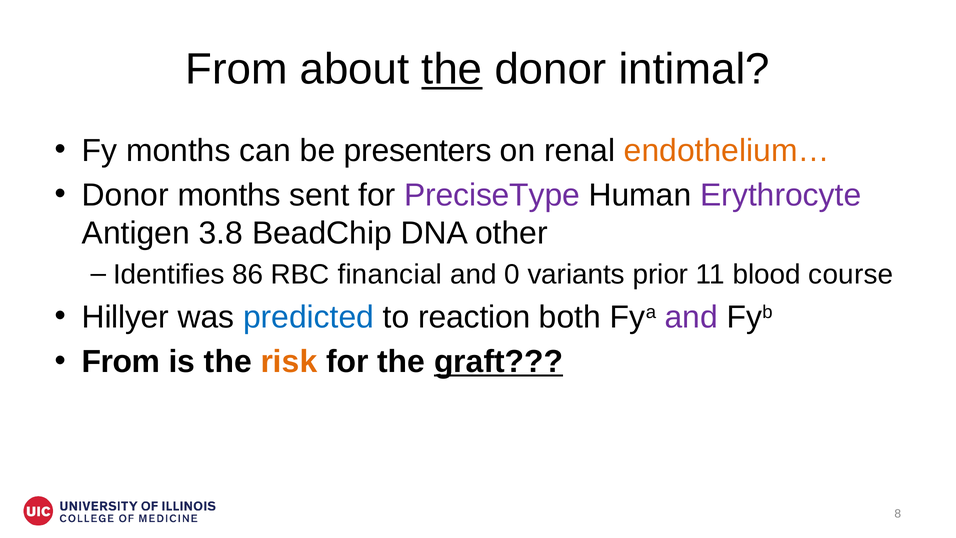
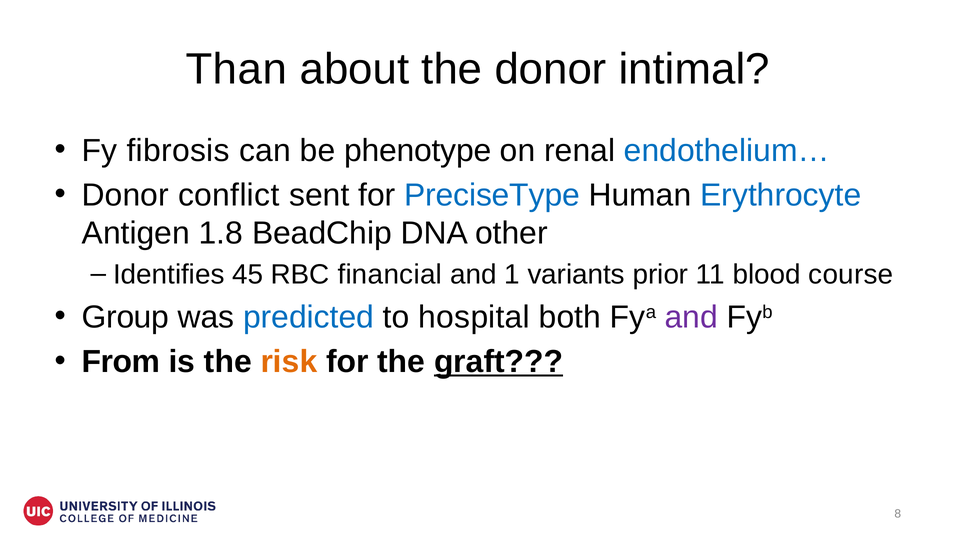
From at (237, 69): From -> Than
the at (452, 69) underline: present -> none
Fy months: months -> fibrosis
presenters: presenters -> phenotype
endothelium… colour: orange -> blue
Donor months: months -> conflict
PreciseType colour: purple -> blue
Erythrocyte colour: purple -> blue
3.8: 3.8 -> 1.8
86: 86 -> 45
0: 0 -> 1
Hillyer: Hillyer -> Group
reaction: reaction -> hospital
